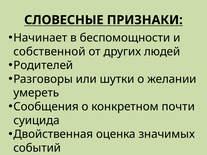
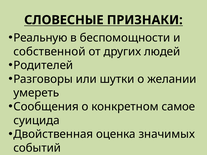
Начинает: Начинает -> Реальную
почти: почти -> самое
